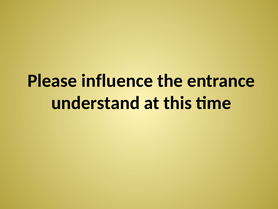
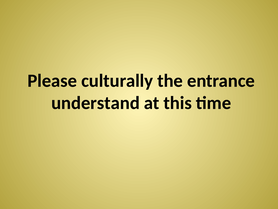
influence: influence -> culturally
